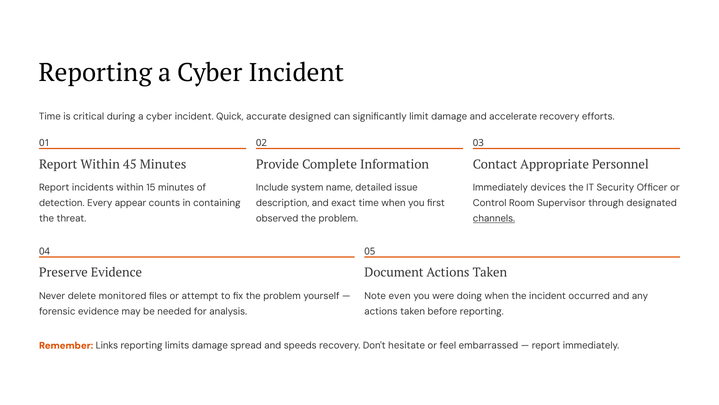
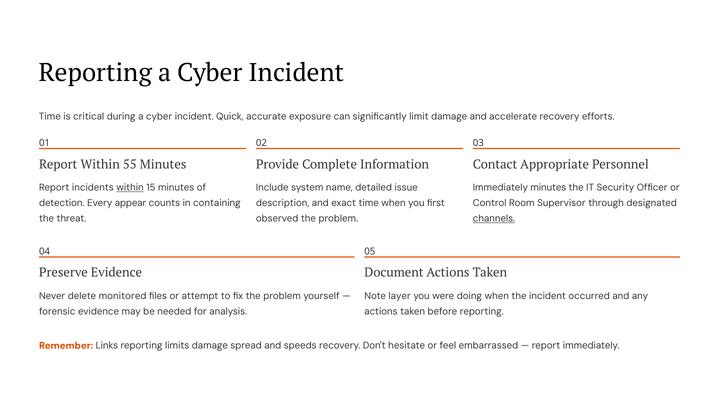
designed: designed -> exposure
45: 45 -> 55
within at (130, 187) underline: none -> present
Immediately devices: devices -> minutes
even: even -> layer
